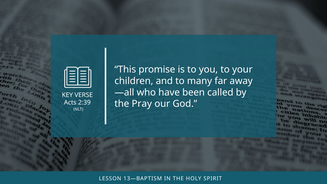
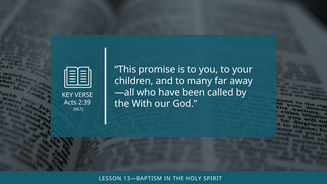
Pray: Pray -> With
